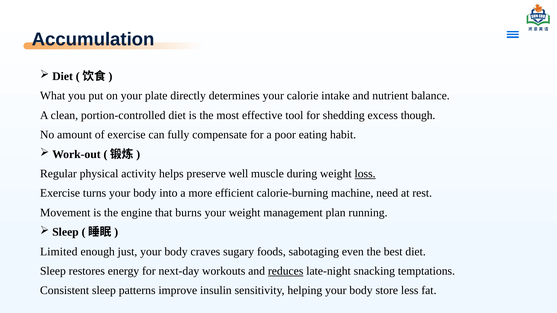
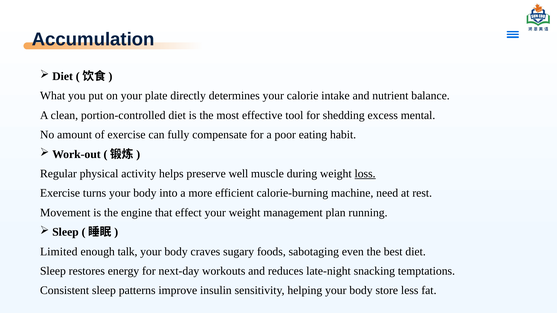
though: though -> mental
burns: burns -> effect
just: just -> talk
reduces underline: present -> none
